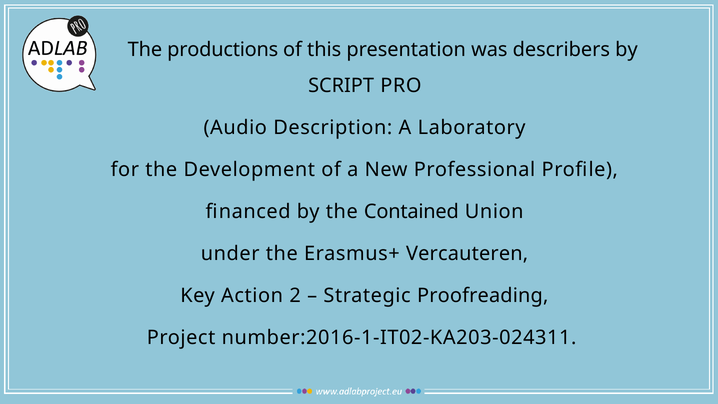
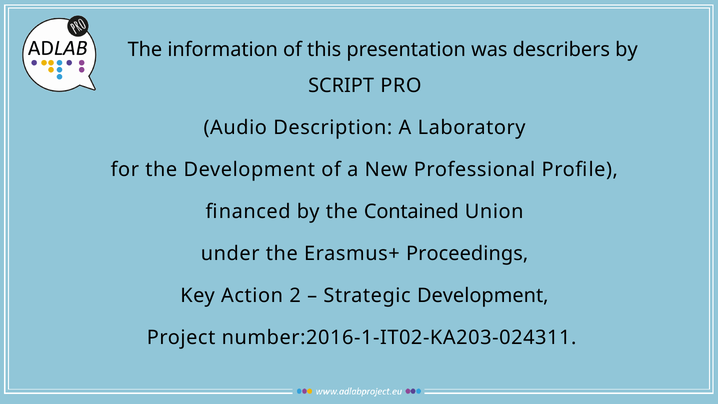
productions: productions -> information
Vercauteren: Vercauteren -> Proceedings
Strategic Proofreading: Proofreading -> Development
